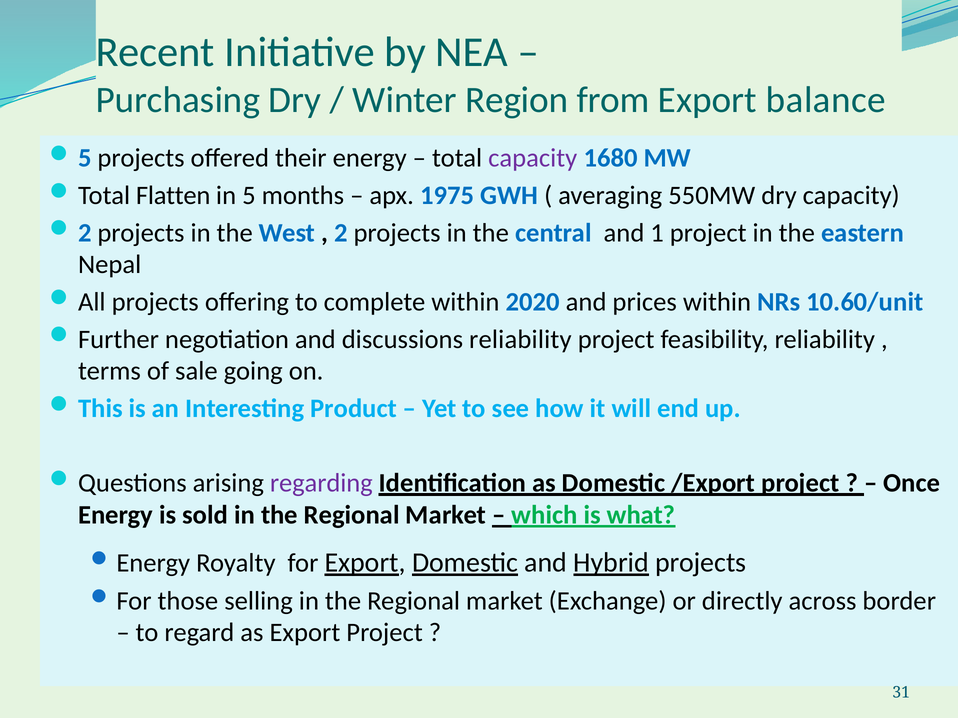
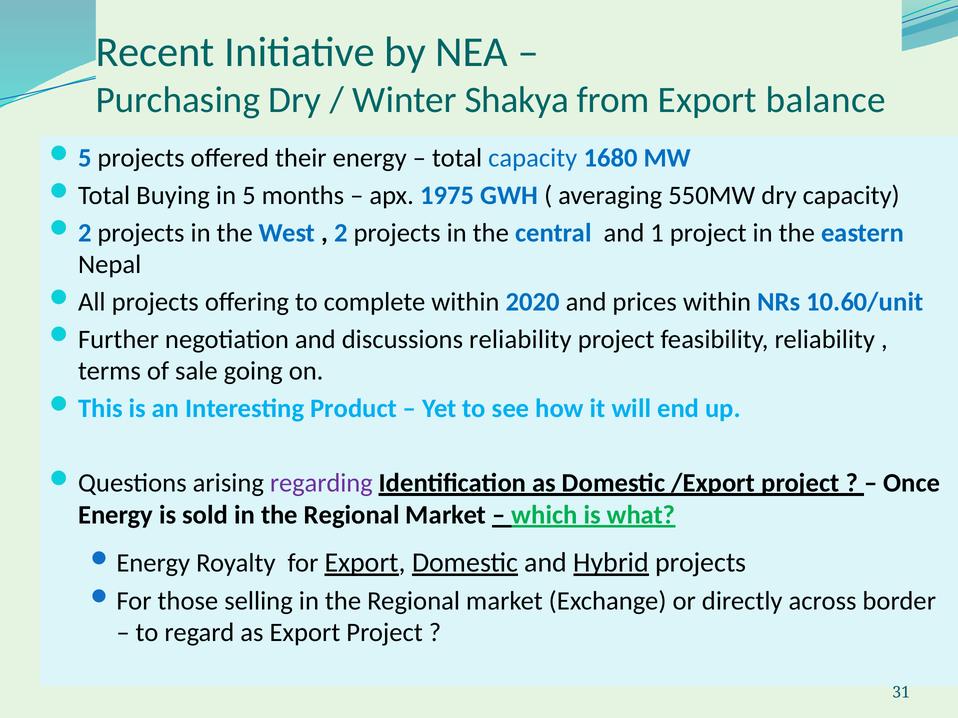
Region: Region -> Shakya
capacity at (533, 158) colour: purple -> blue
Flatten: Flatten -> Buying
